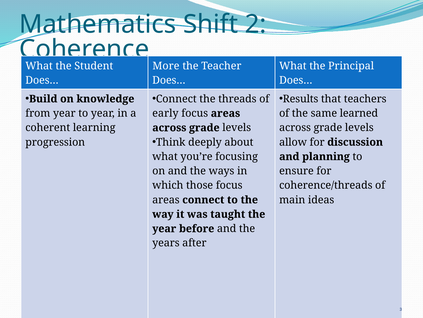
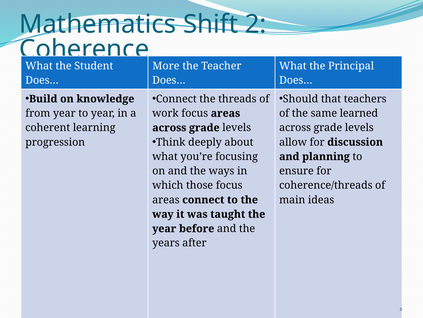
Results: Results -> Should
early: early -> work
